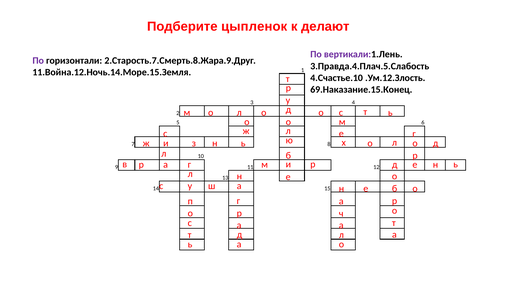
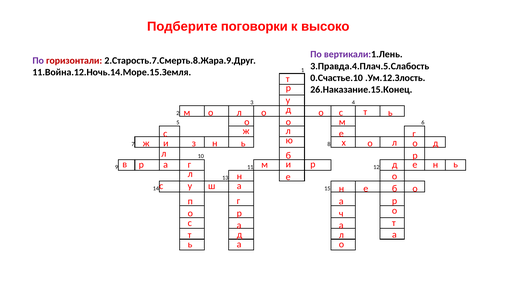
цыпленок: цыпленок -> поговорки
делают: делают -> высоко
горизонтали colour: black -> red
4.Счастье.10: 4.Счастье.10 -> 0.Счастье.10
69.Наказание.15.Конец: 69.Наказание.15.Конец -> 26.Наказание.15.Конец
